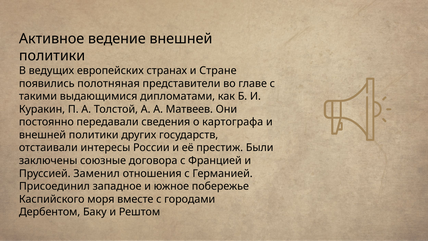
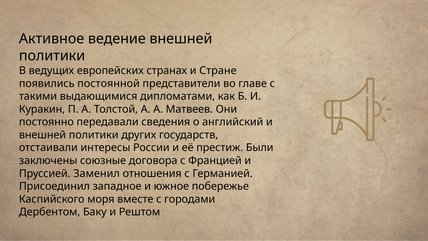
полотняная: полотняная -> постоянной
картографа: картографа -> английский
